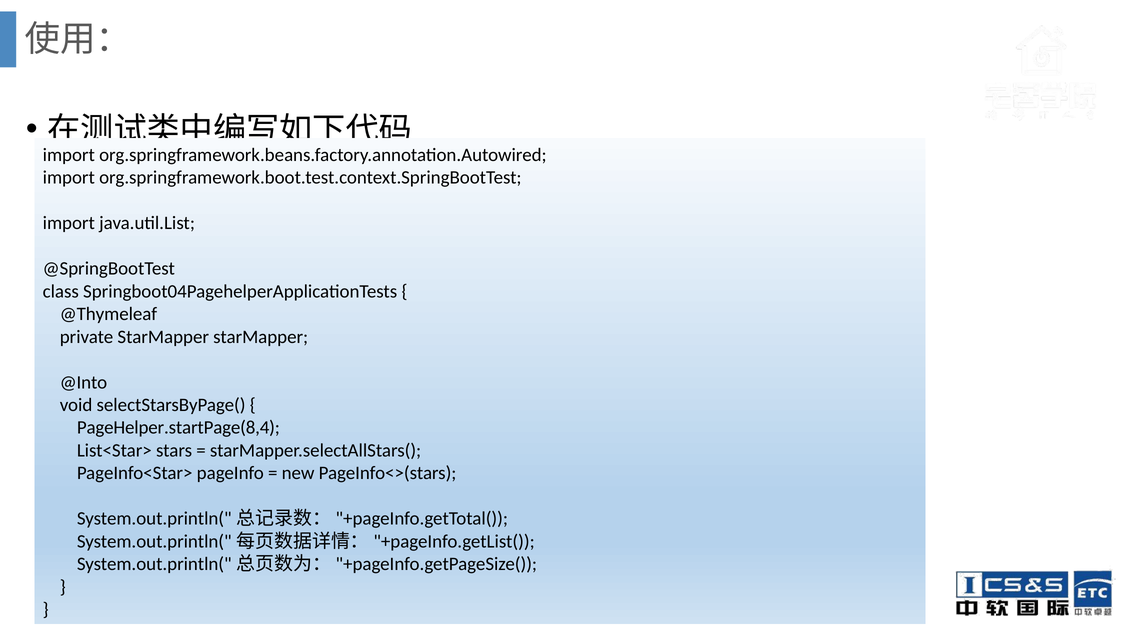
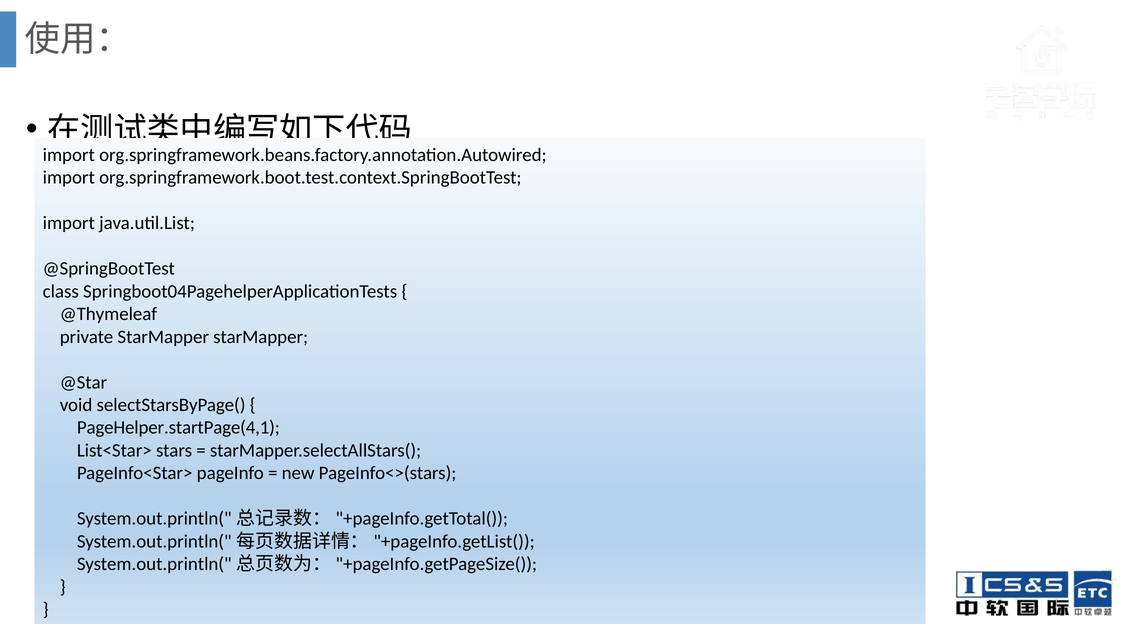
@Into: @Into -> @Star
PageHelper.startPage(8,4: PageHelper.startPage(8,4 -> PageHelper.startPage(4,1
